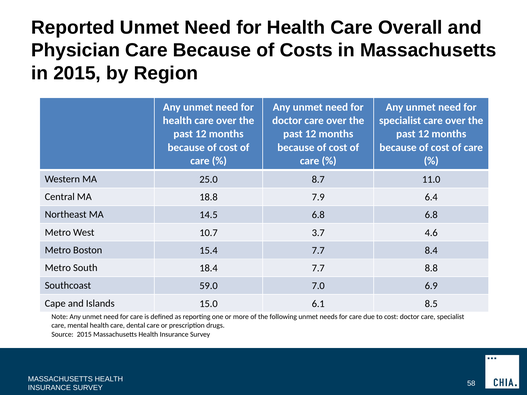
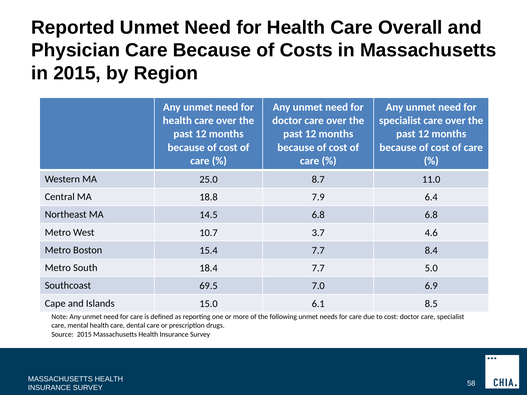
8.8: 8.8 -> 5.0
59.0: 59.0 -> 69.5
